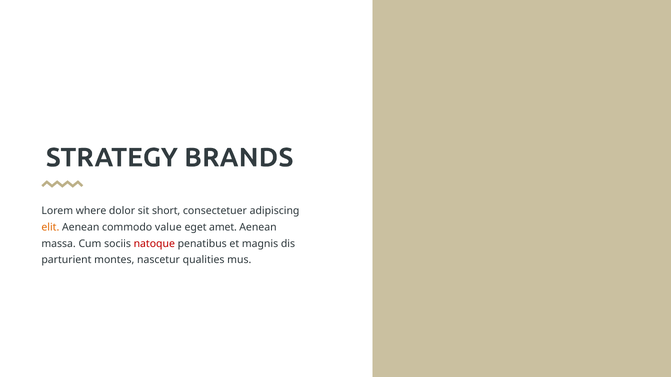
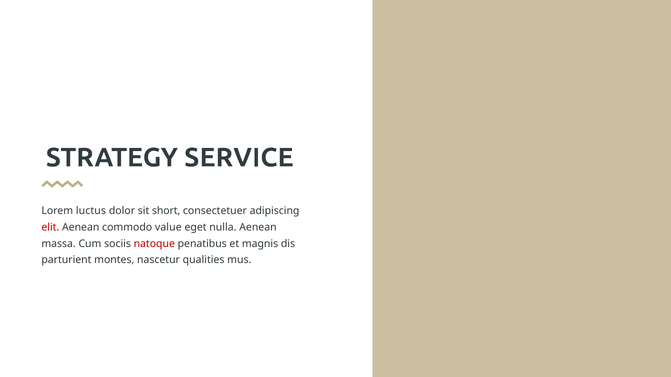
BRANDS: BRANDS -> SERVICE
where: where -> luctus
elit colour: orange -> red
amet: amet -> nulla
